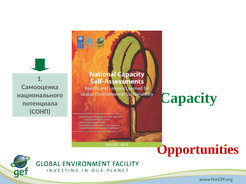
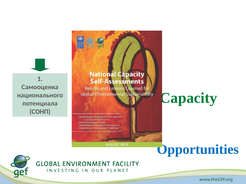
Opportunities colour: red -> blue
